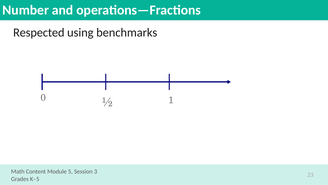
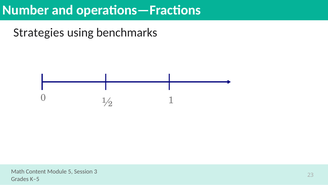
Respected: Respected -> Strategies
